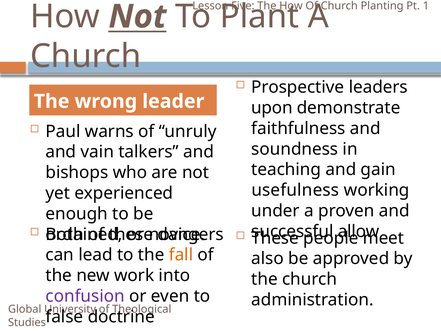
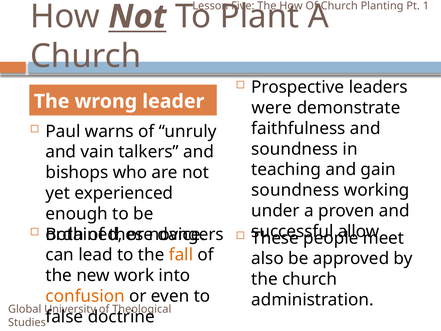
upon: upon -> were
usefulness at (295, 190): usefulness -> soundness
confusion colour: purple -> orange
